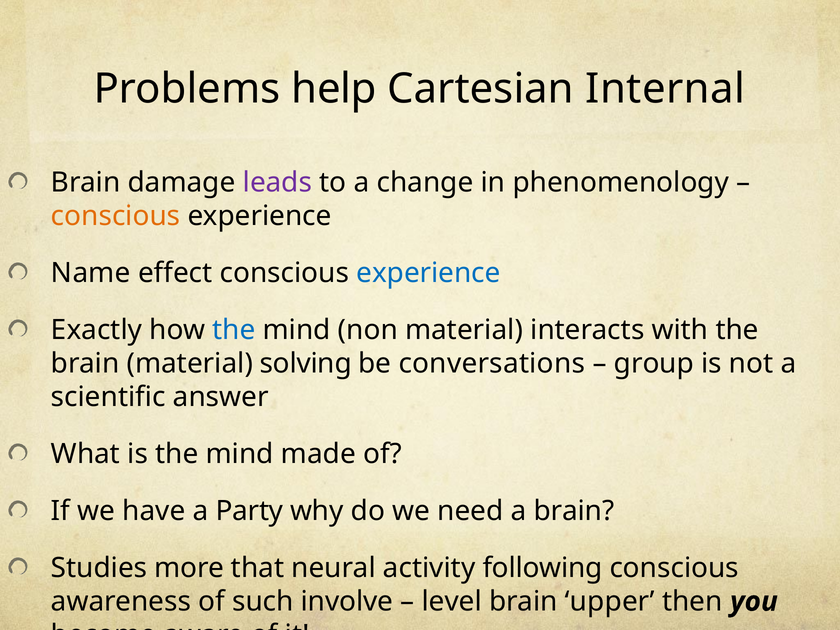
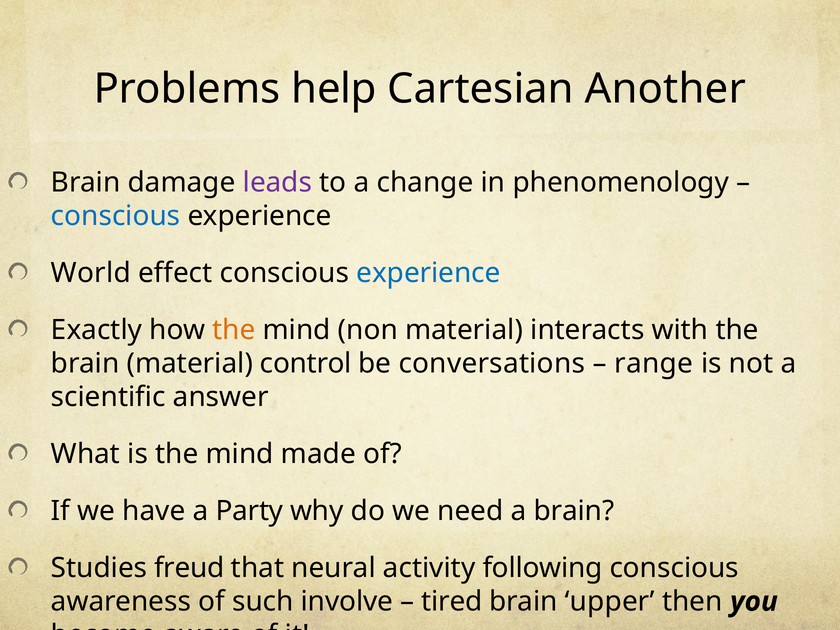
Internal: Internal -> Another
conscious at (116, 216) colour: orange -> blue
Name: Name -> World
the at (234, 330) colour: blue -> orange
solving: solving -> control
group: group -> range
more: more -> freud
level: level -> tired
